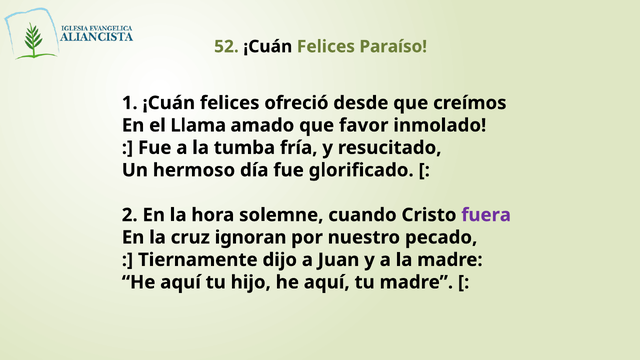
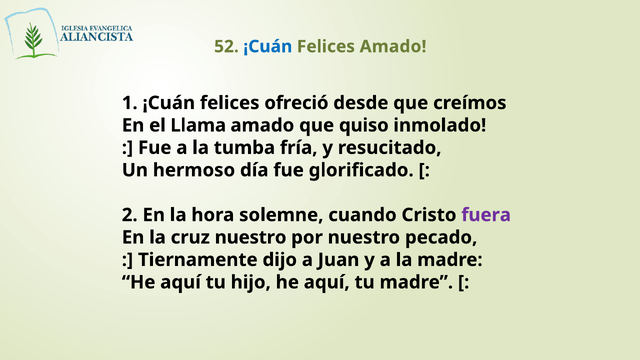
¡Cuán at (268, 47) colour: black -> blue
Felices Paraíso: Paraíso -> Amado
favor: favor -> quiso
cruz ignoran: ignoran -> nuestro
